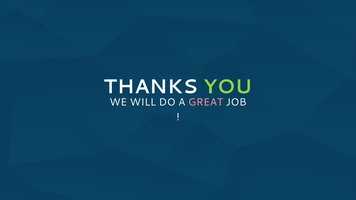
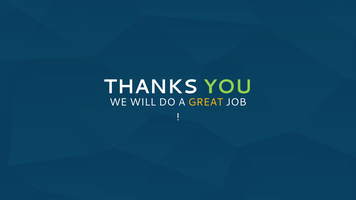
GREAT colour: pink -> yellow
